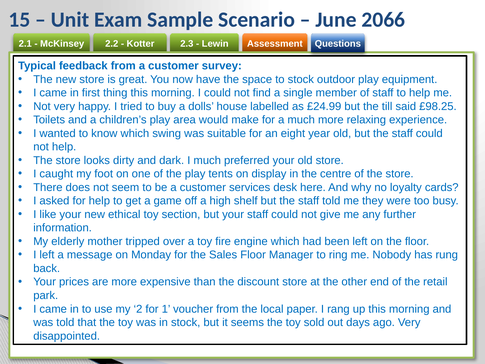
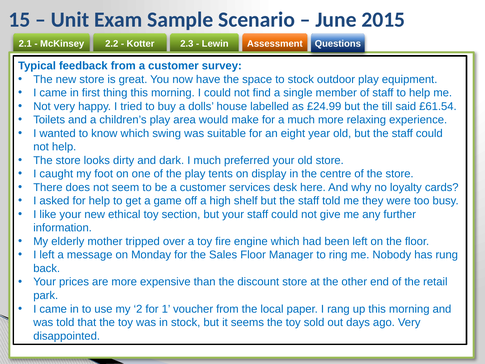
2066: 2066 -> 2015
£98.25: £98.25 -> £61.54
